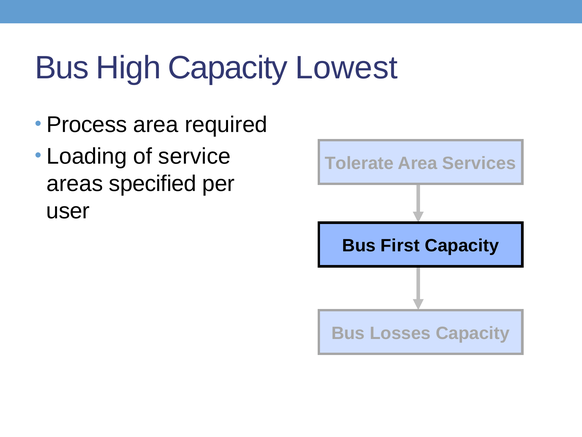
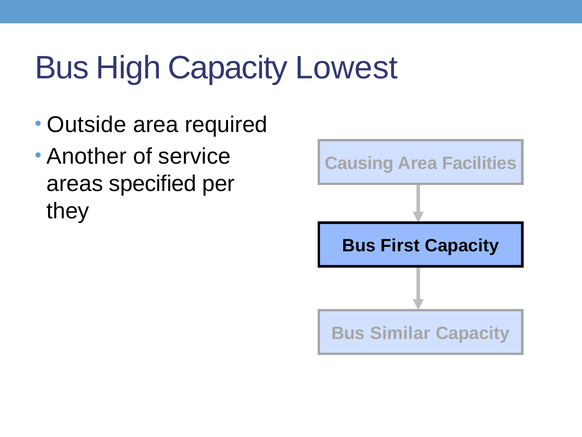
Process: Process -> Outside
Loading: Loading -> Another
Tolerate: Tolerate -> Causing
Services: Services -> Facilities
user: user -> they
Losses: Losses -> Similar
